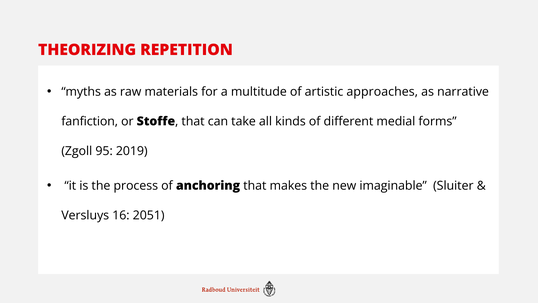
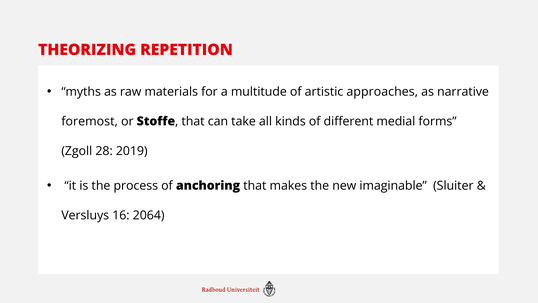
fanfiction: fanfiction -> foremost
95: 95 -> 28
2051: 2051 -> 2064
